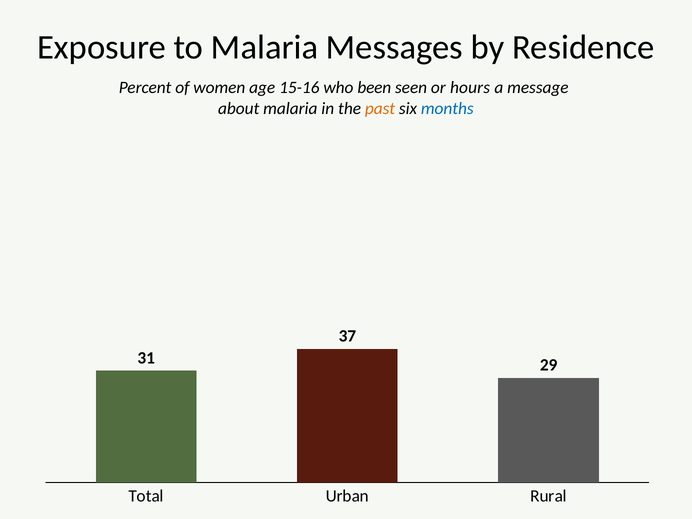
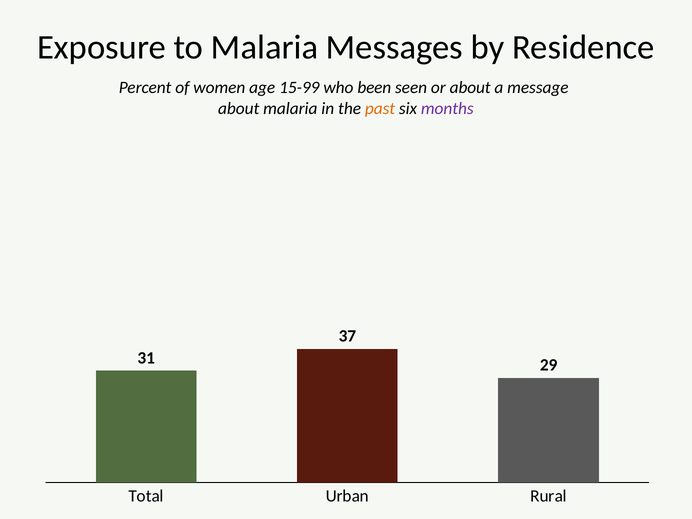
15-16: 15-16 -> 15-99
or hours: hours -> about
months colour: blue -> purple
